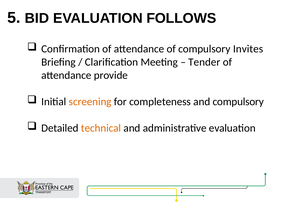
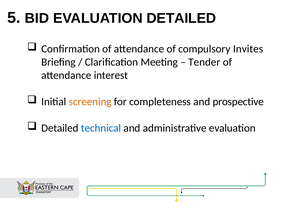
EVALUATION FOLLOWS: FOLLOWS -> DETAILED
provide: provide -> interest
and compulsory: compulsory -> prospective
technical colour: orange -> blue
